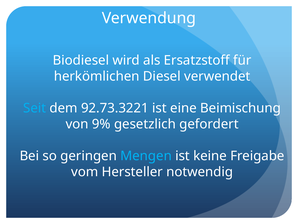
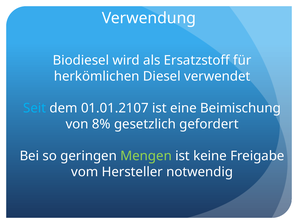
92.73.3221: 92.73.3221 -> 01.01.2107
9%: 9% -> 8%
Mengen colour: light blue -> light green
